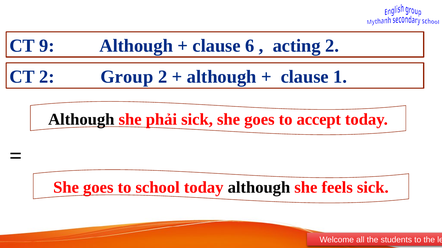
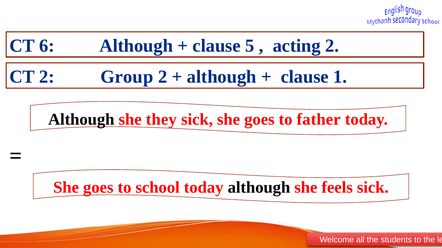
9: 9 -> 6
6: 6 -> 5
phải: phải -> they
accept: accept -> father
